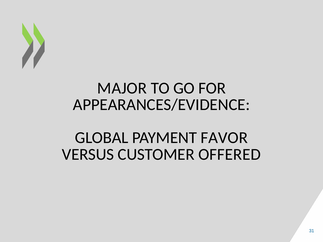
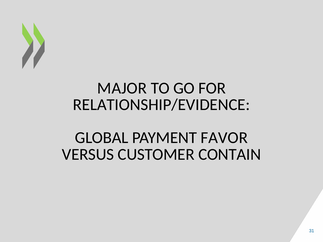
APPEARANCES/EVIDENCE: APPEARANCES/EVIDENCE -> RELATIONSHIP/EVIDENCE
OFFERED: OFFERED -> CONTAIN
